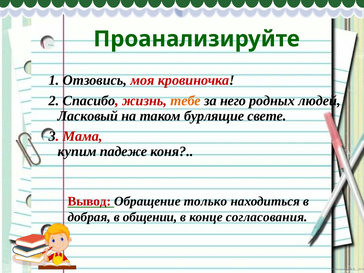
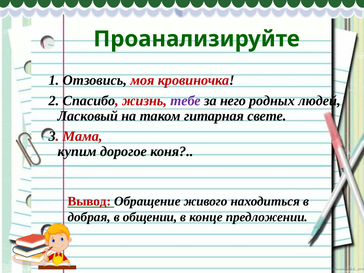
тебе colour: orange -> purple
бурлящие: бурлящие -> гитарная
падеже: падеже -> дорогое
только: только -> живого
согласования: согласования -> предложении
